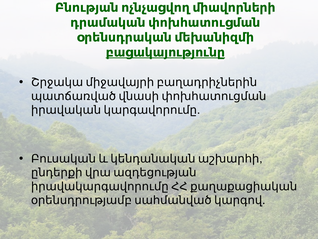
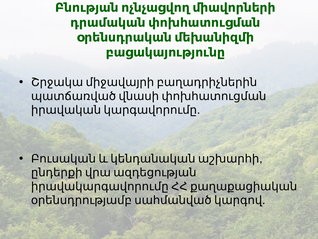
բացակայությունը underline: present -> none
